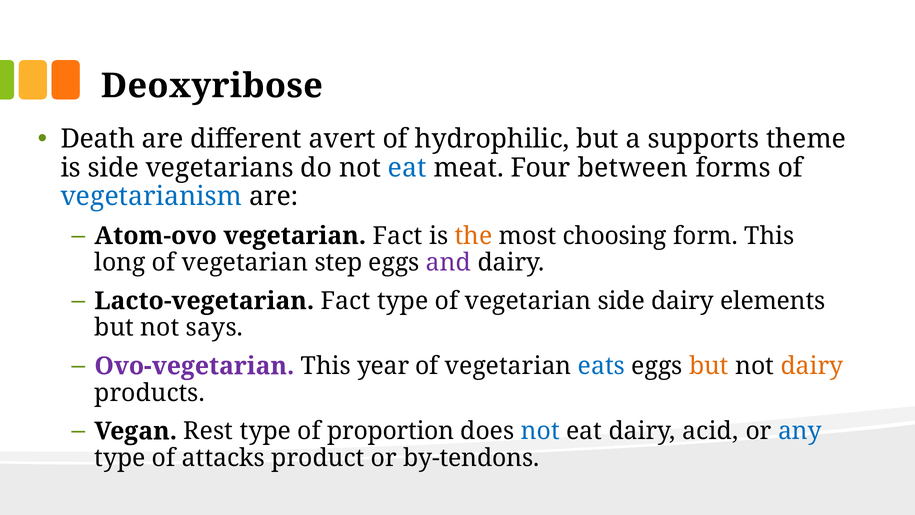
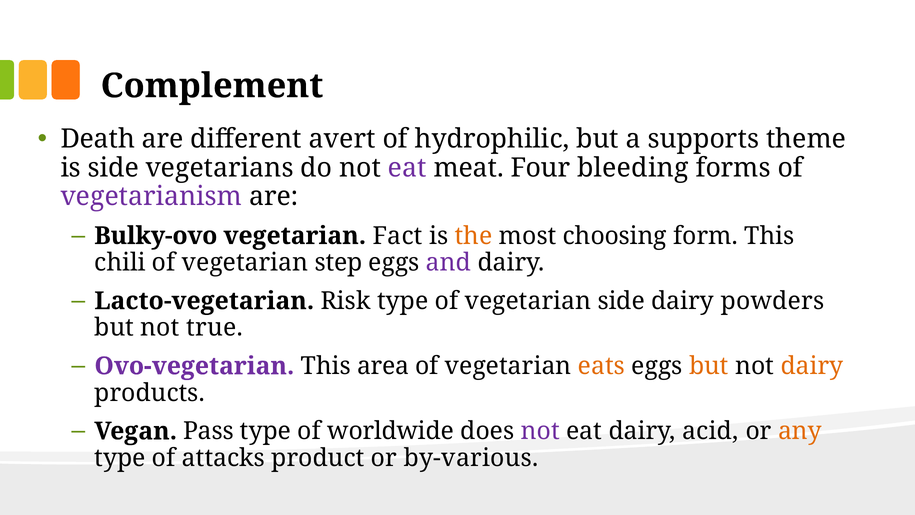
Deoxyribose: Deoxyribose -> Complement
eat at (407, 168) colour: blue -> purple
between: between -> bleeding
vegetarianism colour: blue -> purple
Atom-ovo: Atom-ovo -> Bulky-ovo
long: long -> chili
Lacto-vegetarian Fact: Fact -> Risk
elements: elements -> powders
says: says -> true
year: year -> area
eats colour: blue -> orange
Rest: Rest -> Pass
proportion: proportion -> worldwide
not at (540, 431) colour: blue -> purple
any colour: blue -> orange
by-tendons: by-tendons -> by-various
